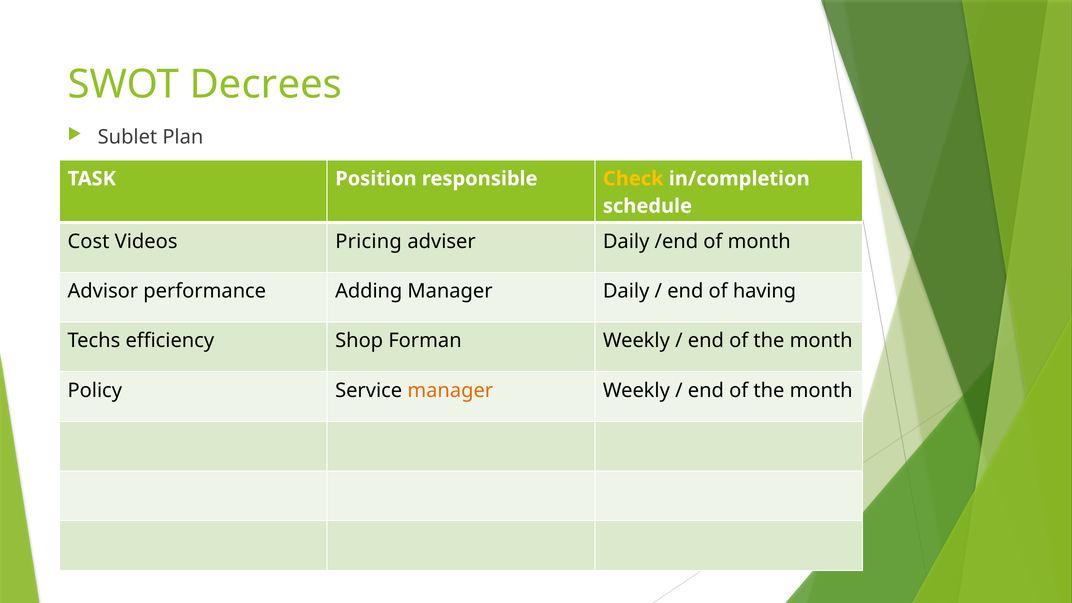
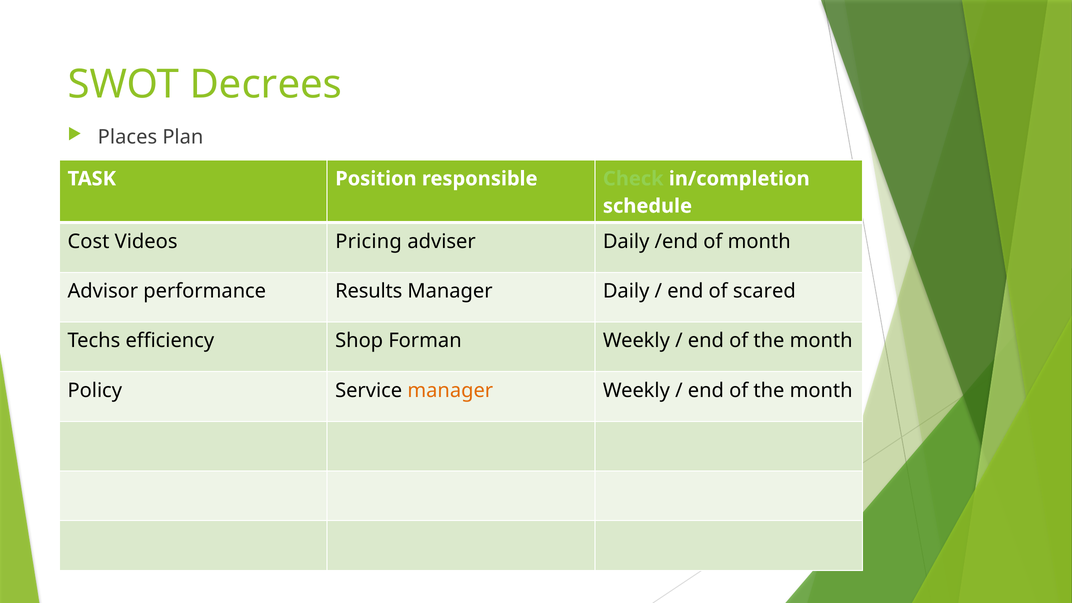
Sublet: Sublet -> Places
Check colour: yellow -> light green
Adding: Adding -> Results
having: having -> scared
